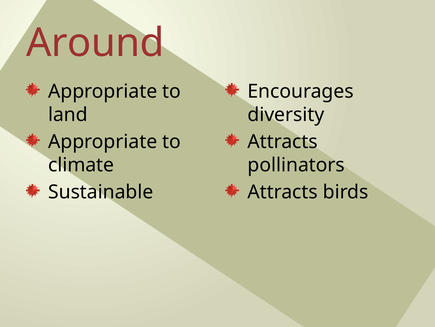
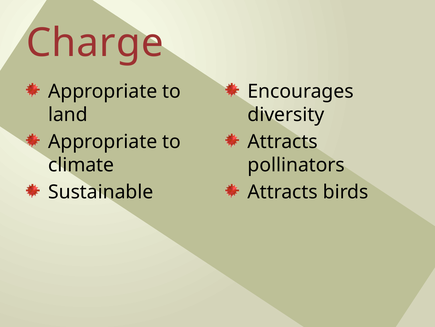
Around: Around -> Charge
